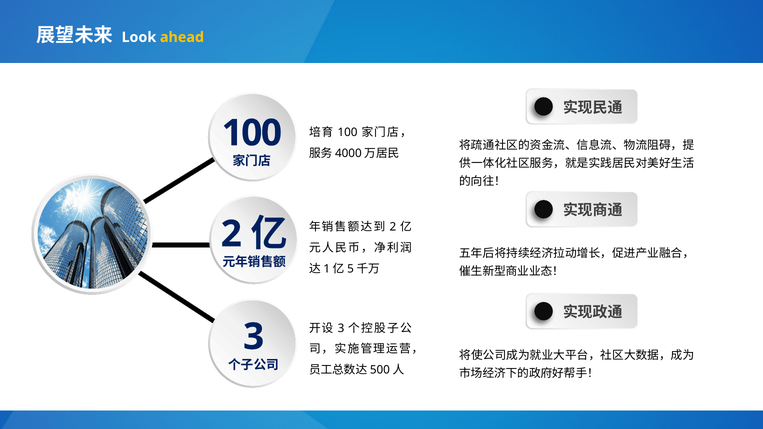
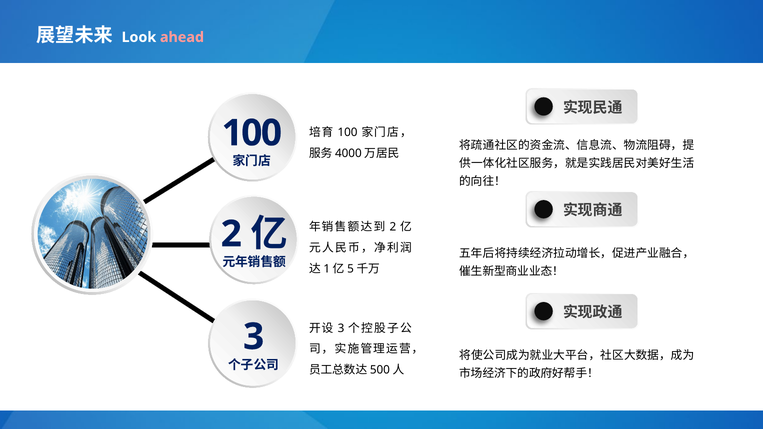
ahead colour: yellow -> pink
